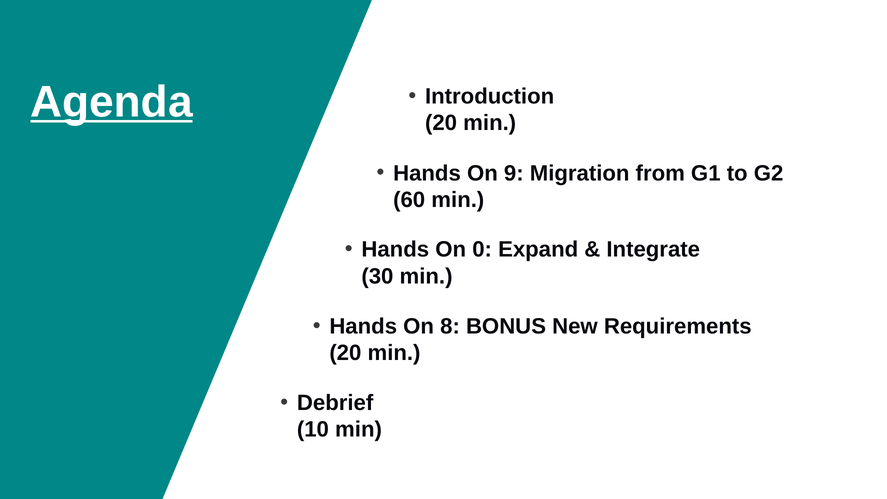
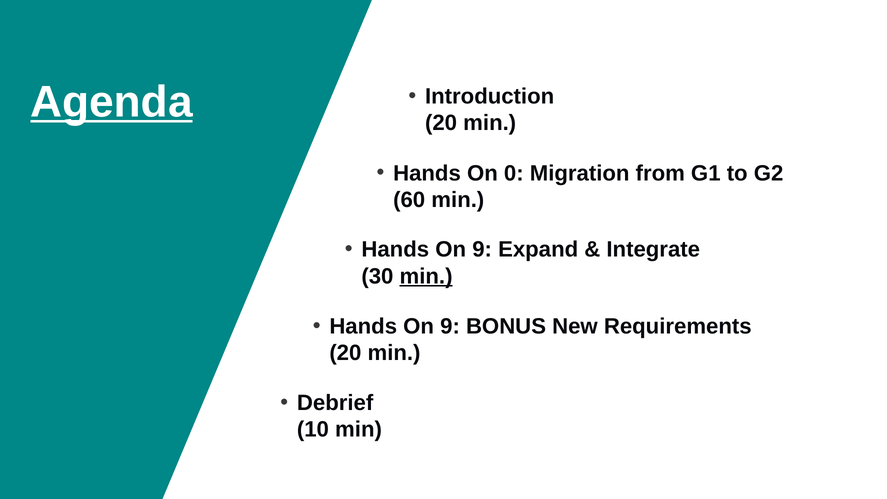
9: 9 -> 0
0 at (482, 250): 0 -> 9
min at (426, 276) underline: none -> present
8 at (450, 326): 8 -> 9
